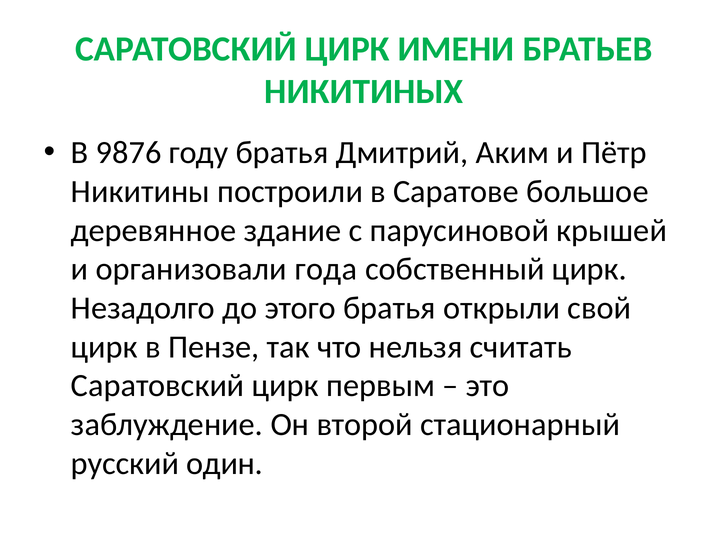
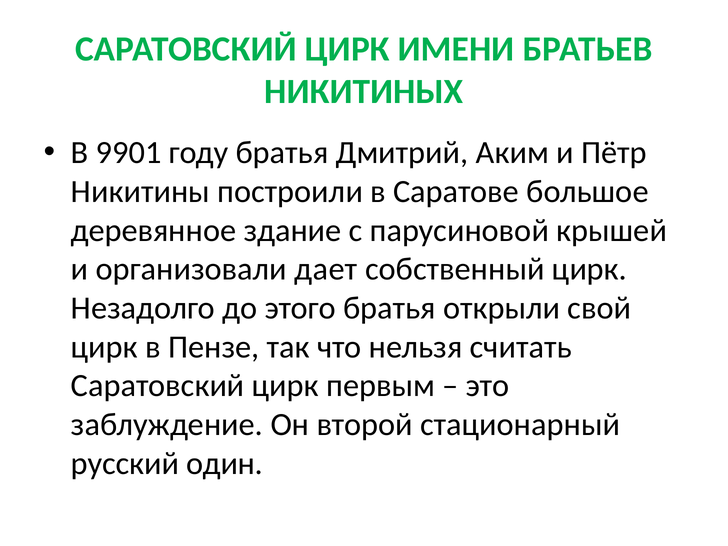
9876: 9876 -> 9901
года: года -> дает
